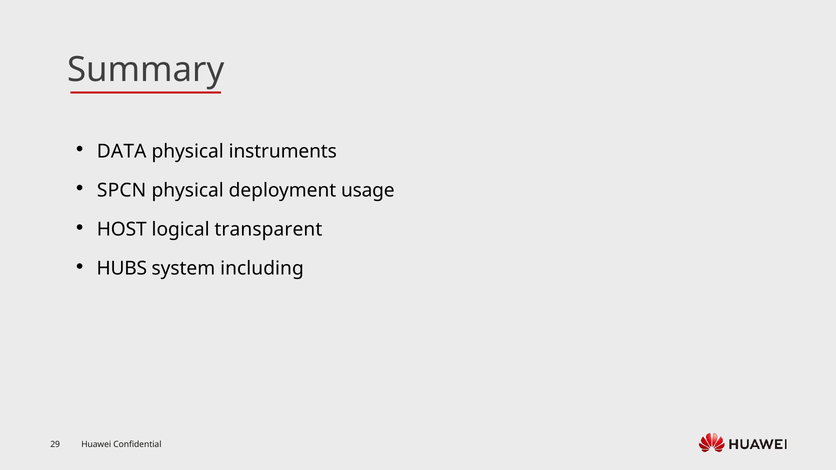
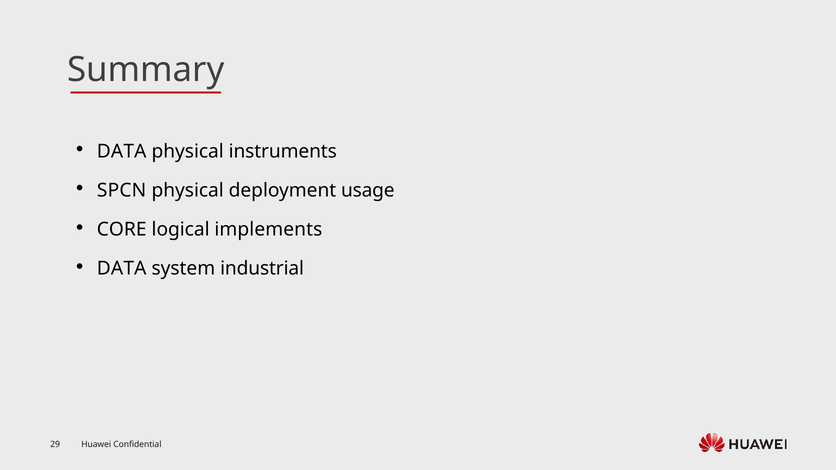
HOST: HOST -> CORE
transparent: transparent -> implements
HUBS at (122, 269): HUBS -> DATA
including: including -> industrial
